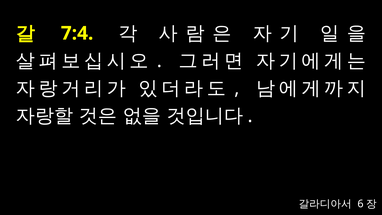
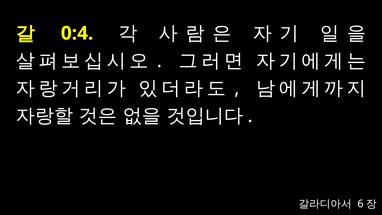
7:4: 7:4 -> 0:4
